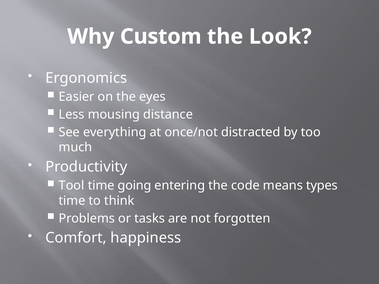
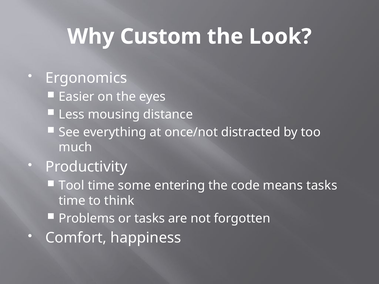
going: going -> some
means types: types -> tasks
